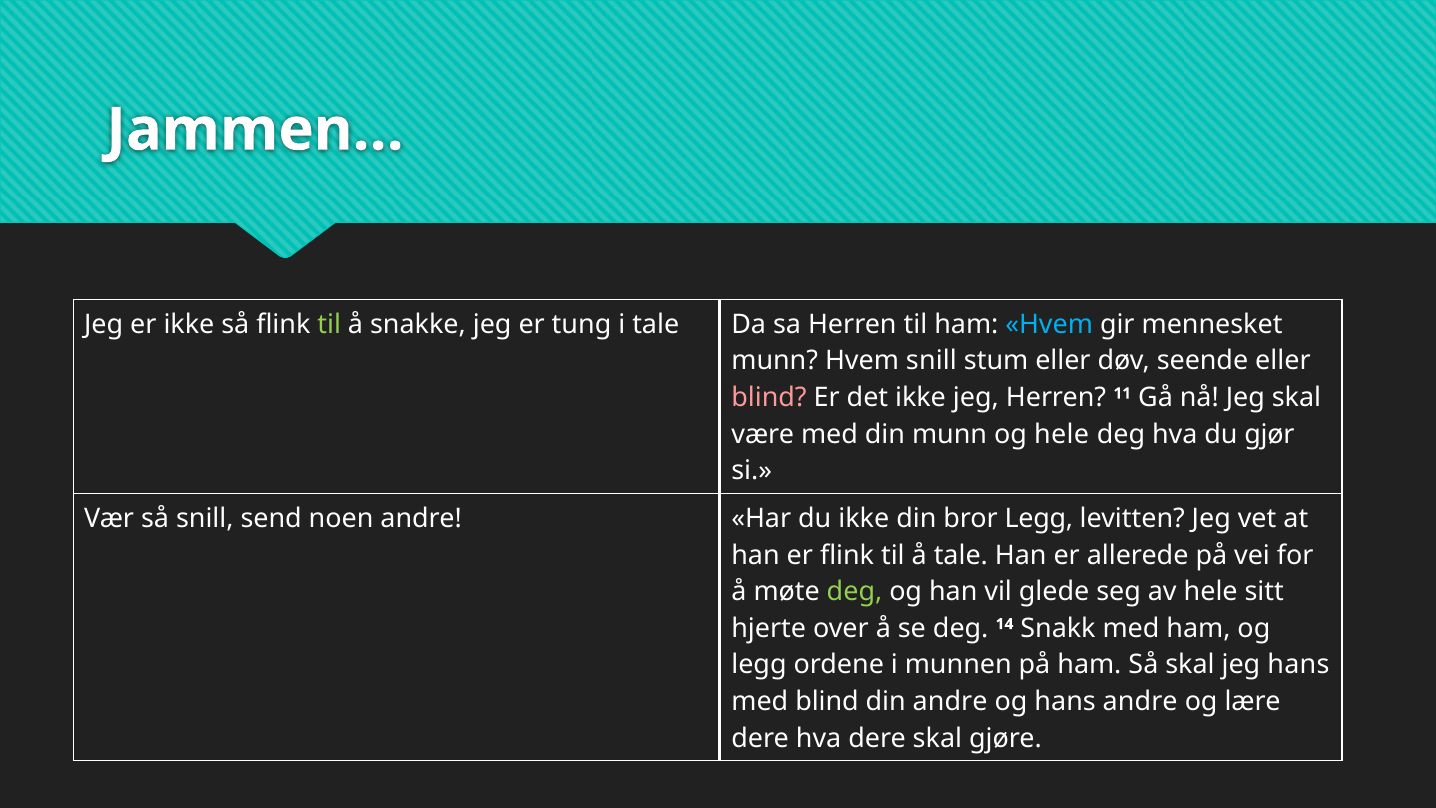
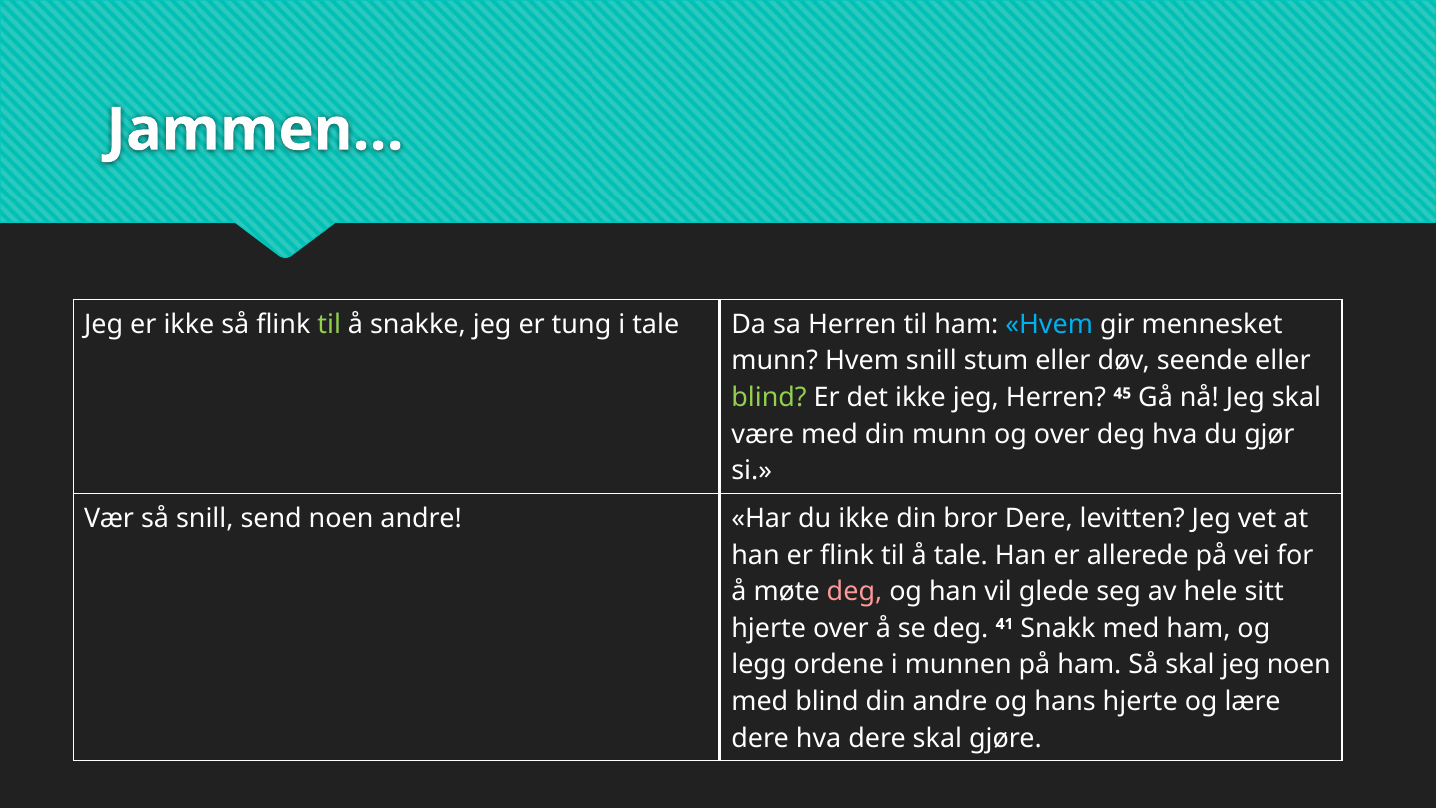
blind at (769, 398) colour: pink -> light green
11: 11 -> 45
og hele: hele -> over
bror Legg: Legg -> Dere
deg at (855, 592) colour: light green -> pink
14: 14 -> 41
jeg hans: hans -> noen
hans andre: andre -> hjerte
